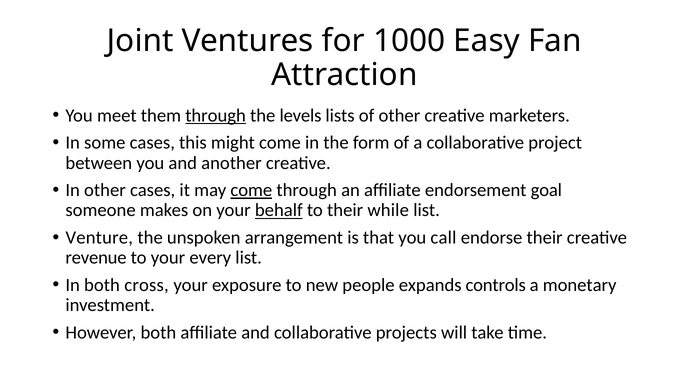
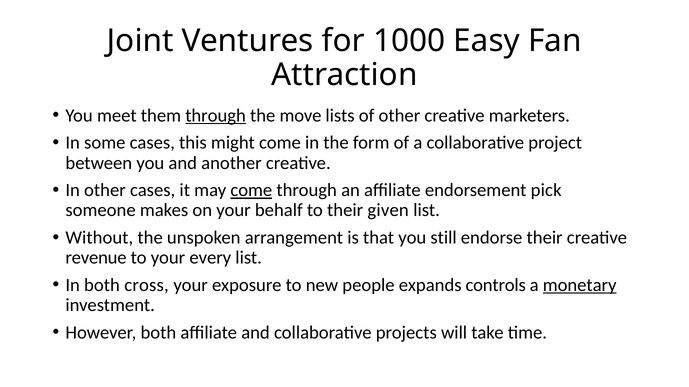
levels: levels -> move
goal: goal -> pick
behalf underline: present -> none
while: while -> given
Venture: Venture -> Without
call: call -> still
monetary underline: none -> present
